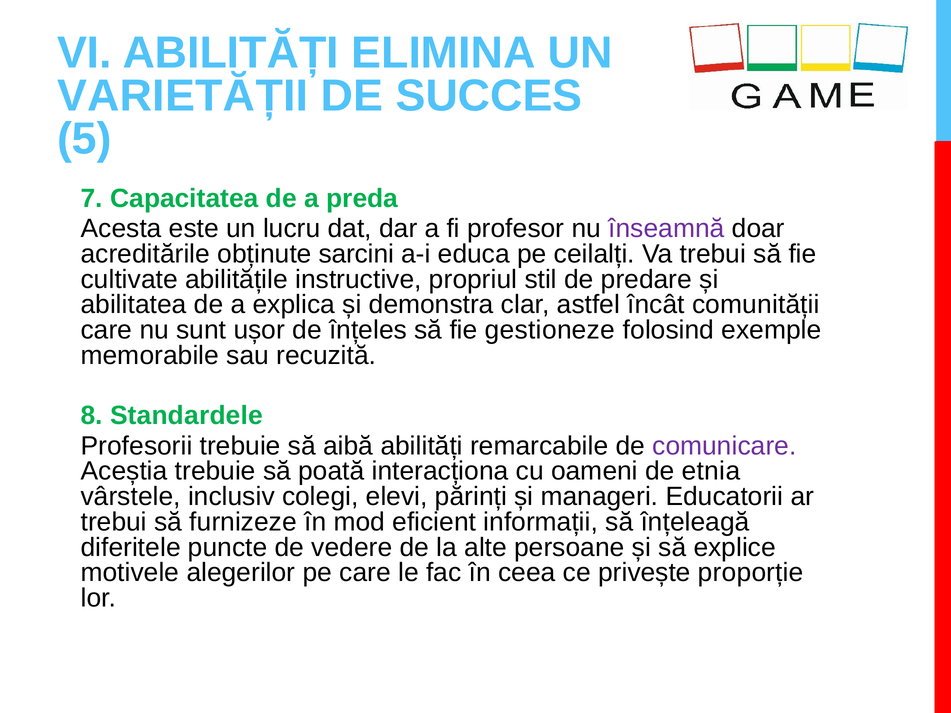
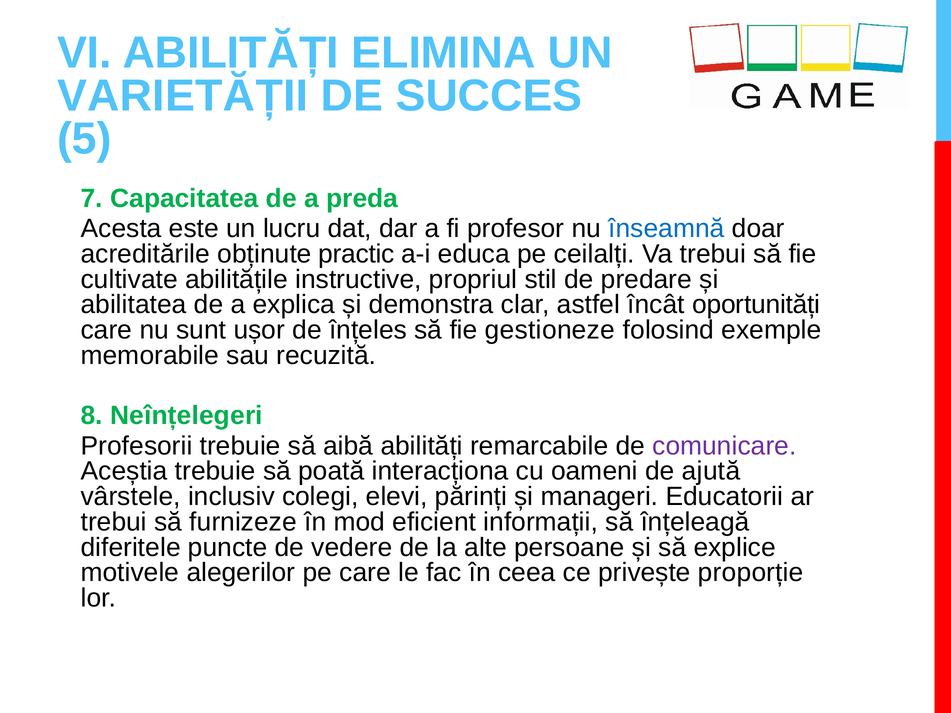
înseamnă colour: purple -> blue
sarcini: sarcini -> practic
comunității: comunității -> oportunități
Standardele: Standardele -> Neînțelegeri
etnia: etnia -> ajută
